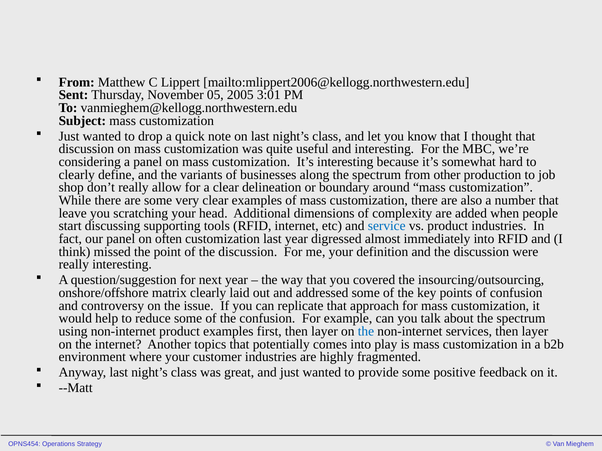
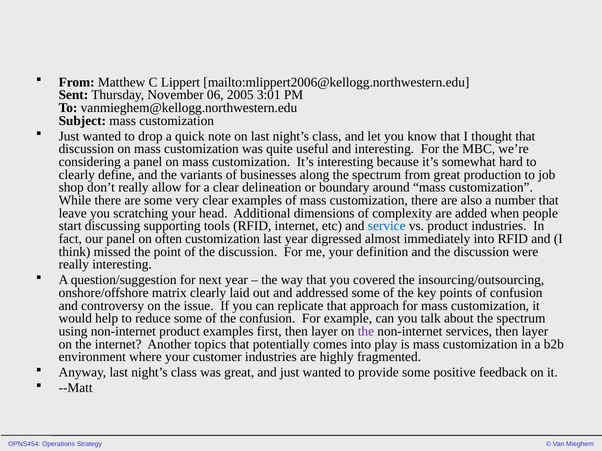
05: 05 -> 06
from other: other -> great
the at (366, 332) colour: blue -> purple
